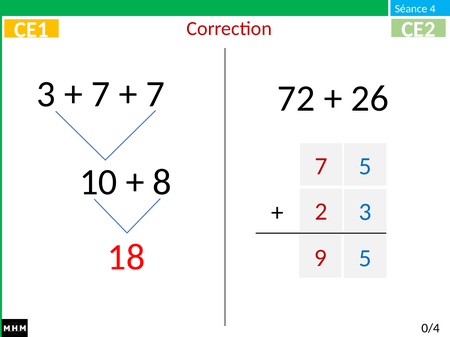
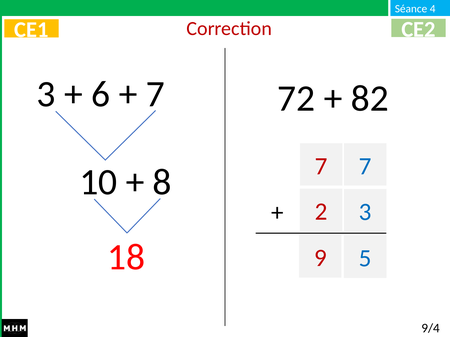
7 at (101, 94): 7 -> 6
26: 26 -> 82
7 5: 5 -> 7
0/4: 0/4 -> 9/4
